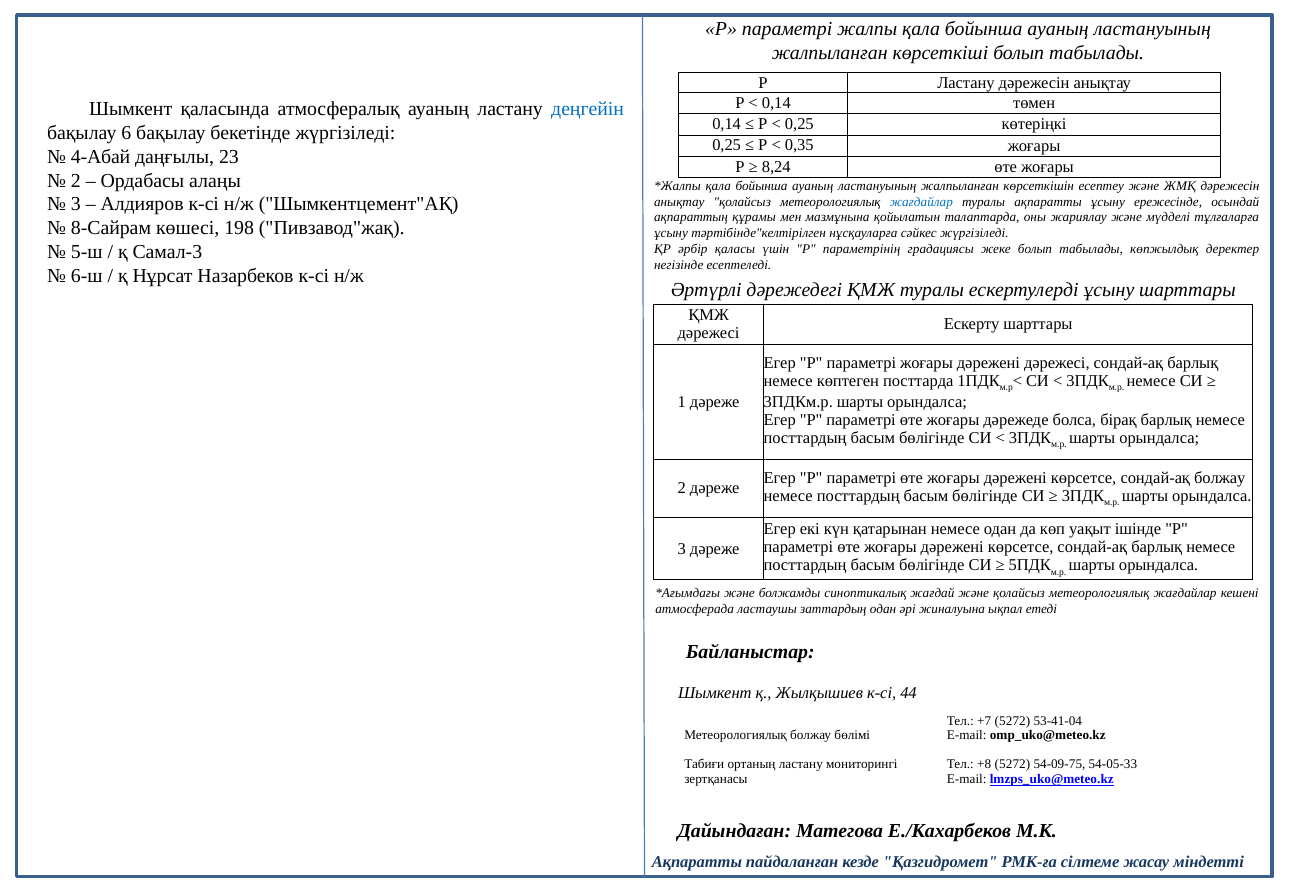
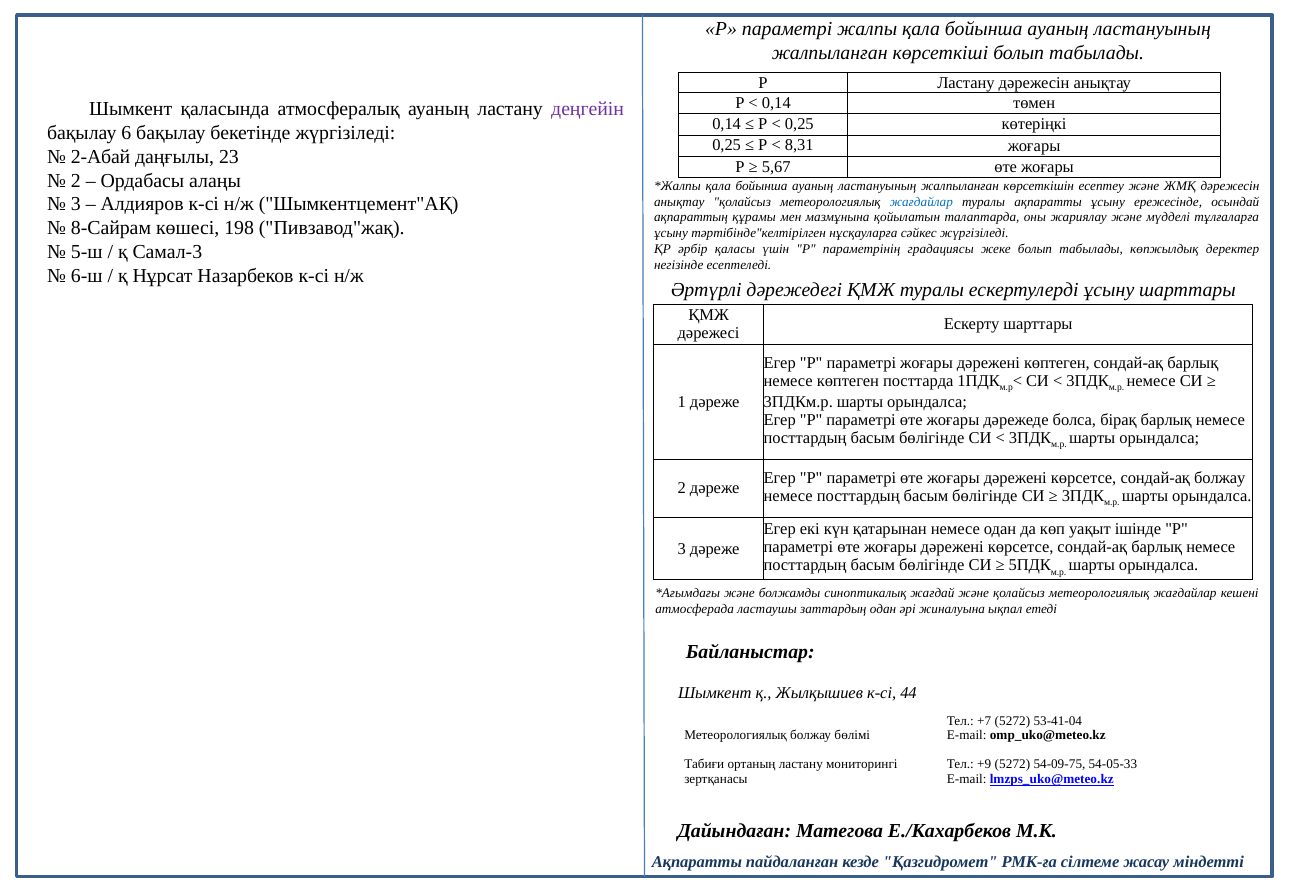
деңгейін colour: blue -> purple
0,35: 0,35 -> 8,31
4-Абай: 4-Абай -> 2-Абай
8,24: 8,24 -> 5,67
дәрежені дәрежесі: дәрежесі -> көптеген
+8: +8 -> +9
